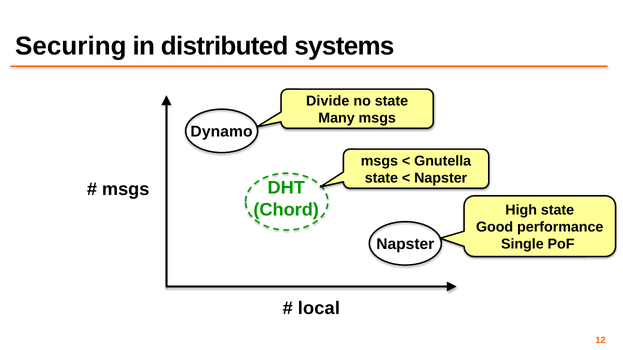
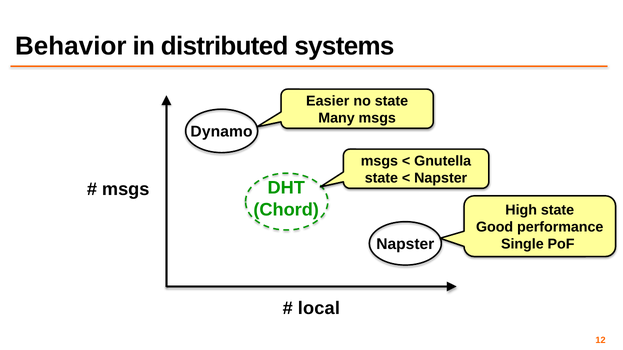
Securing: Securing -> Behavior
Divide: Divide -> Easier
